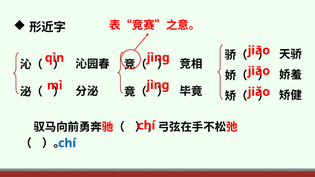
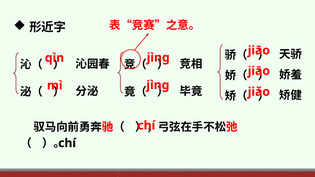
chí at (67, 143) colour: blue -> black
